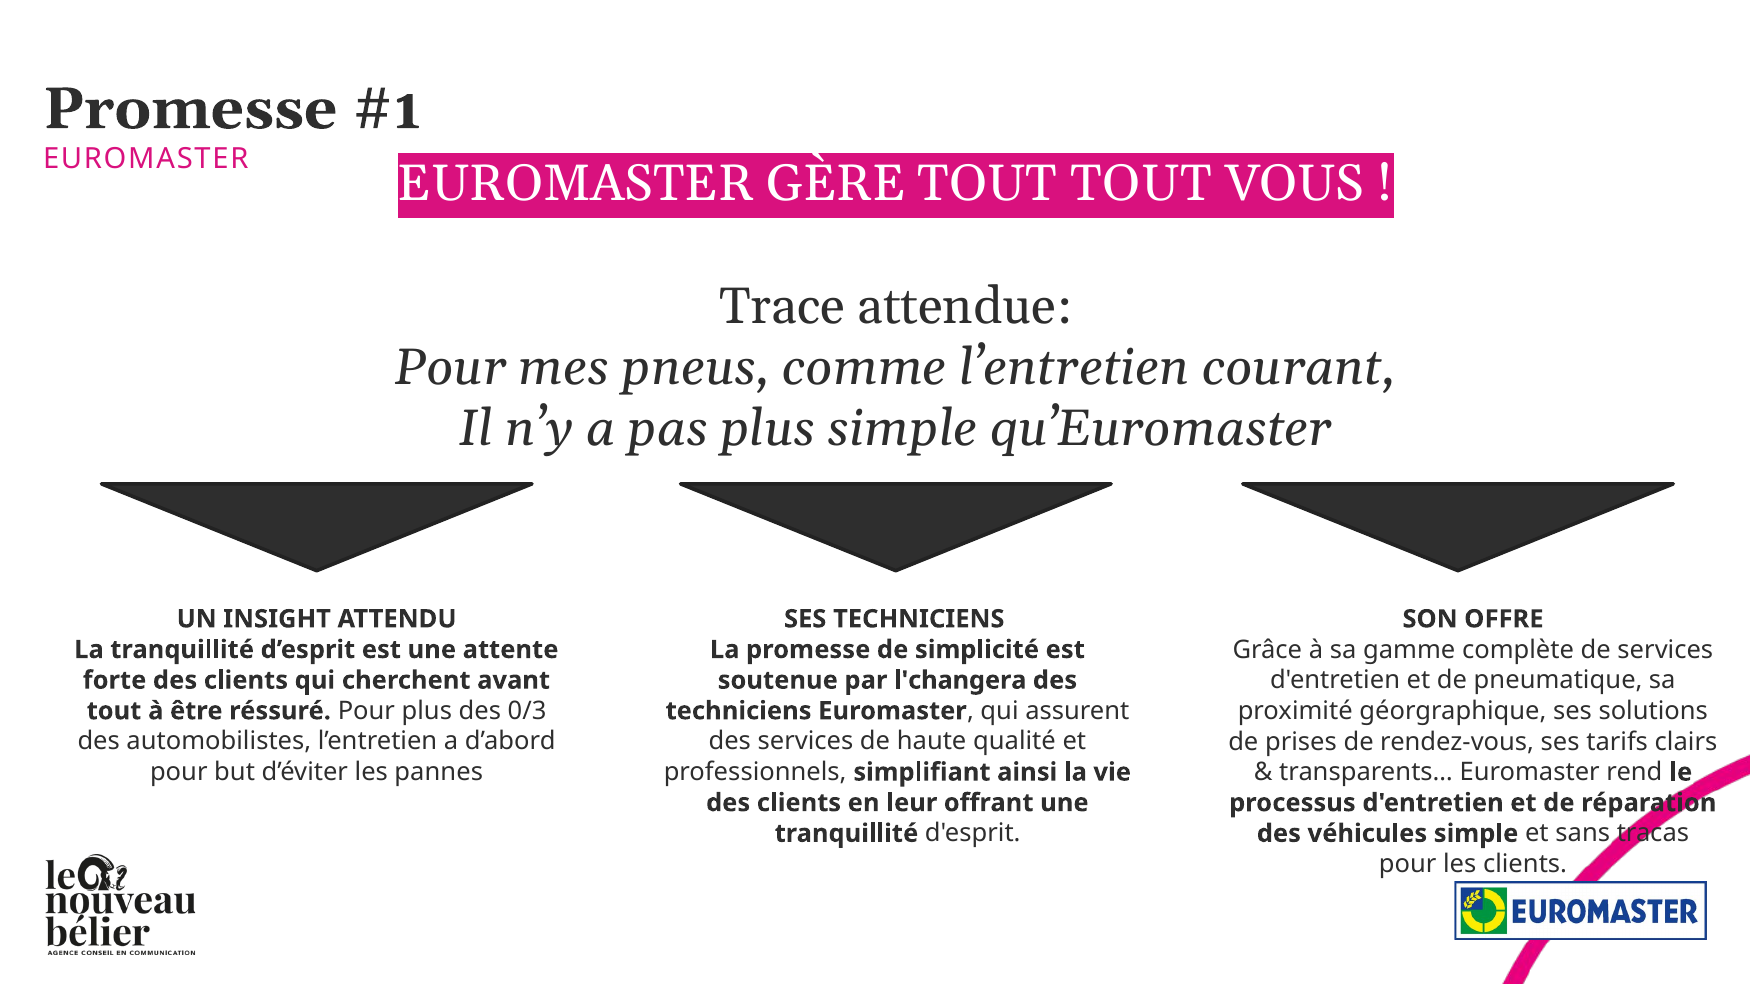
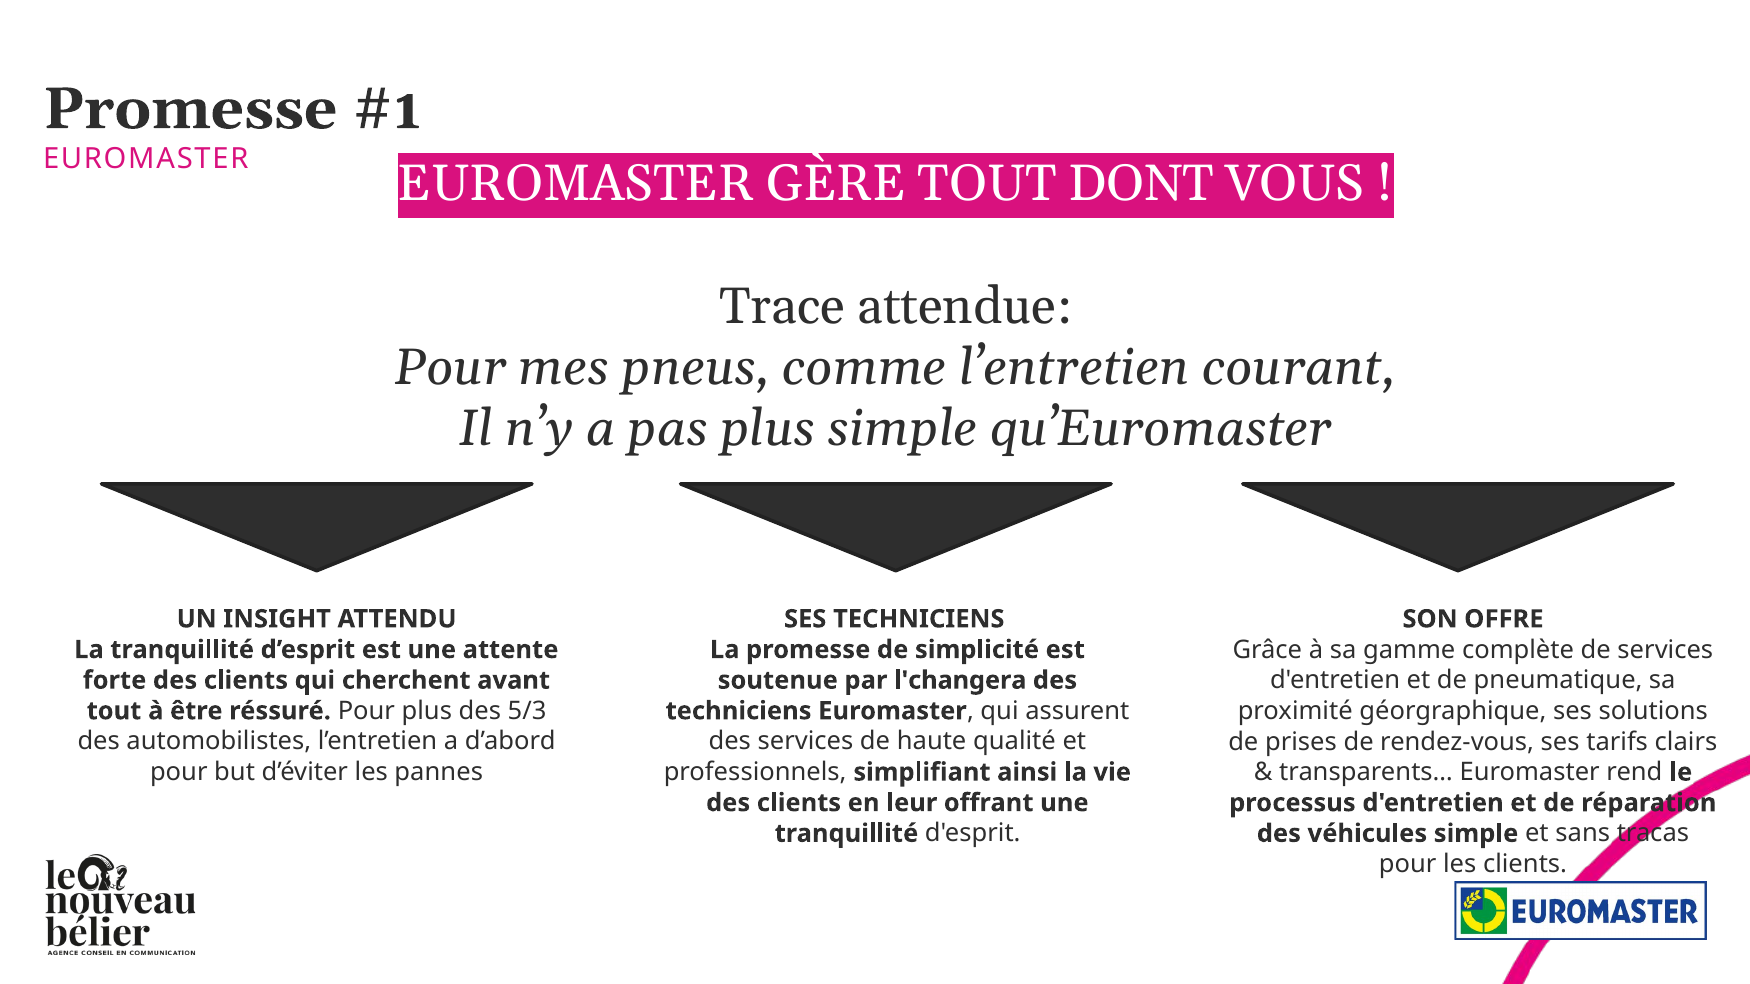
TOUT TOUT: TOUT -> DONT
0/3: 0/3 -> 5/3
